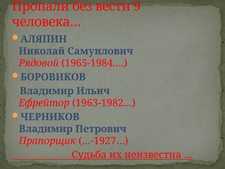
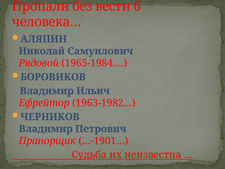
9: 9 -> 6
…-1927…: …-1927… -> …-1901…
